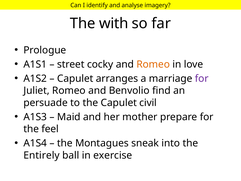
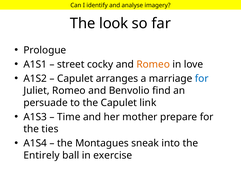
with: with -> look
for at (202, 78) colour: purple -> blue
civil: civil -> link
Maid: Maid -> Time
feel: feel -> ties
